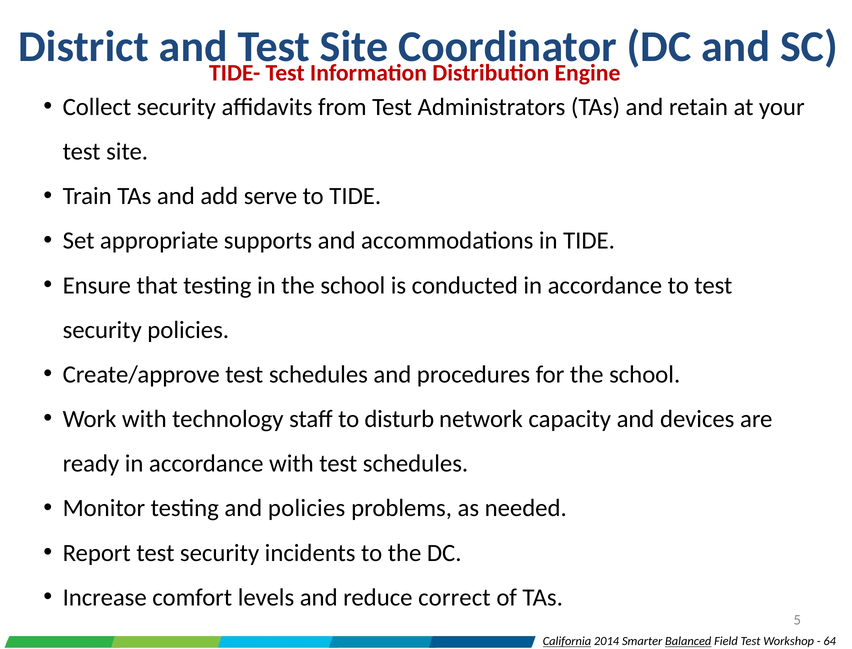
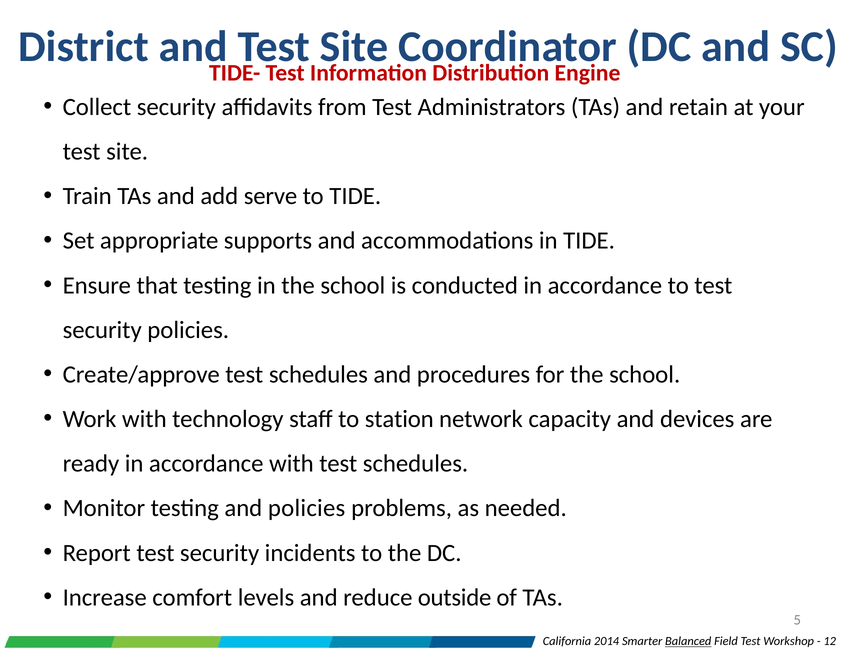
disturb: disturb -> station
correct: correct -> outside
California underline: present -> none
64: 64 -> 12
